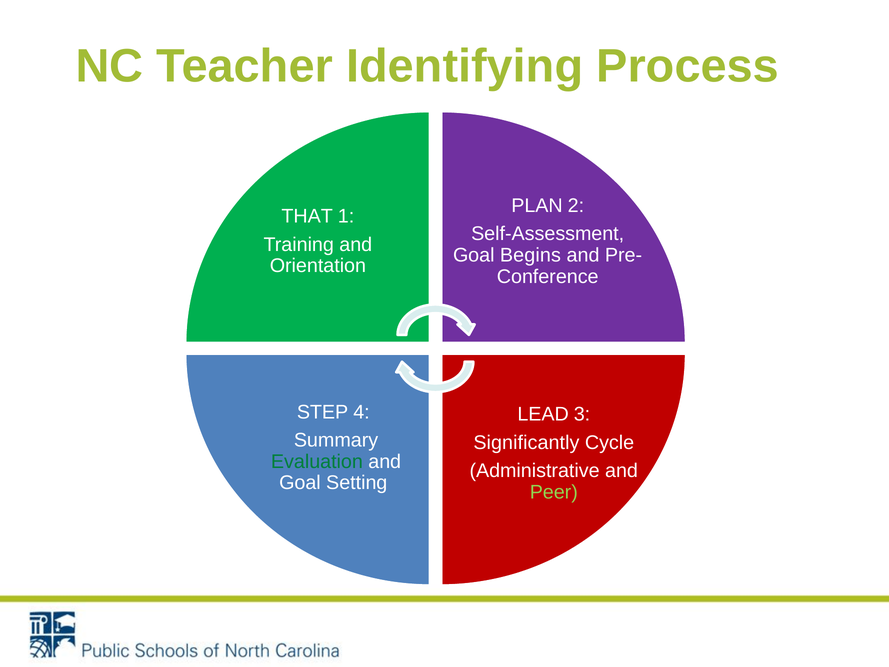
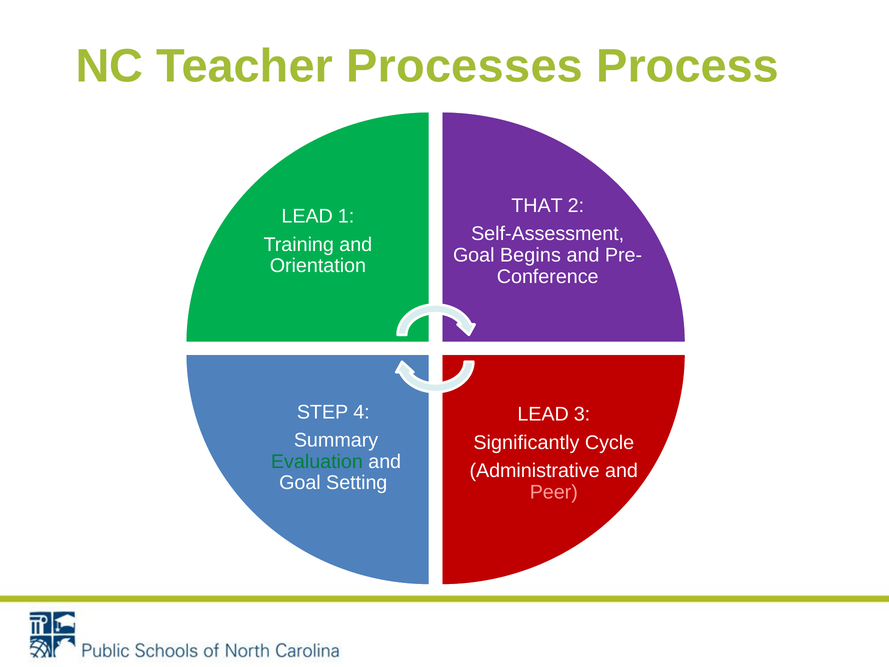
Identifying: Identifying -> Processes
PLAN: PLAN -> THAT
THAT at (307, 216): THAT -> LEAD
Peer colour: light green -> pink
